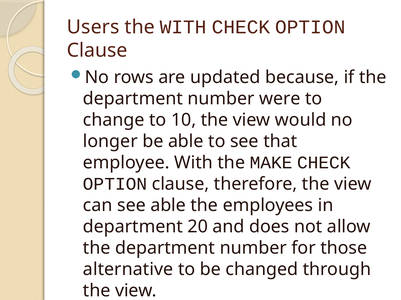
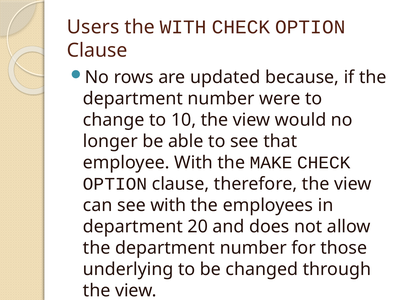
see able: able -> with
alternative: alternative -> underlying
